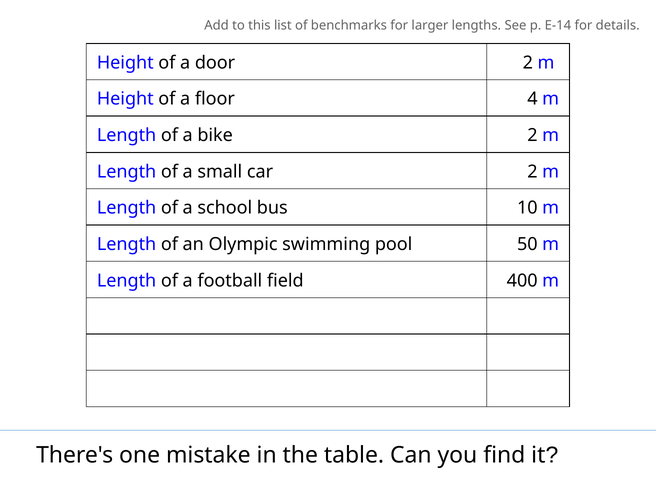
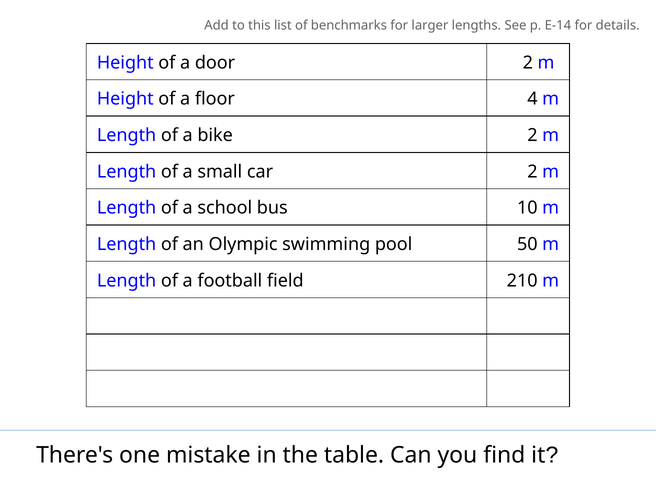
400: 400 -> 210
